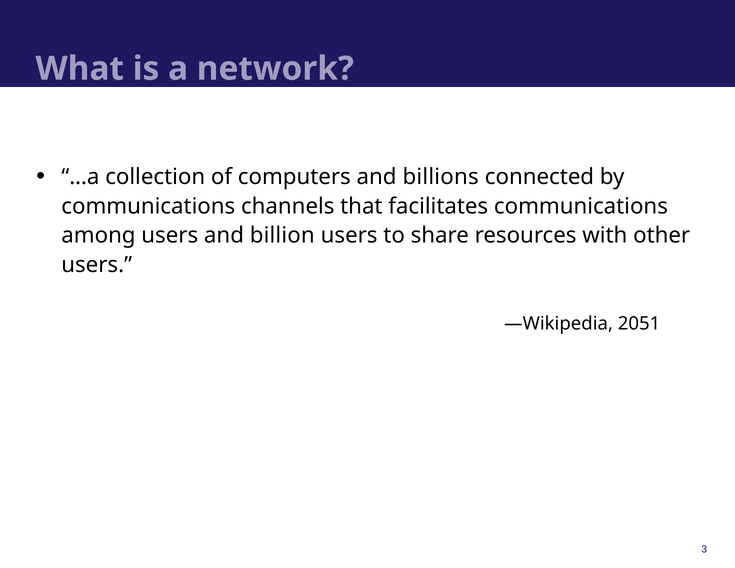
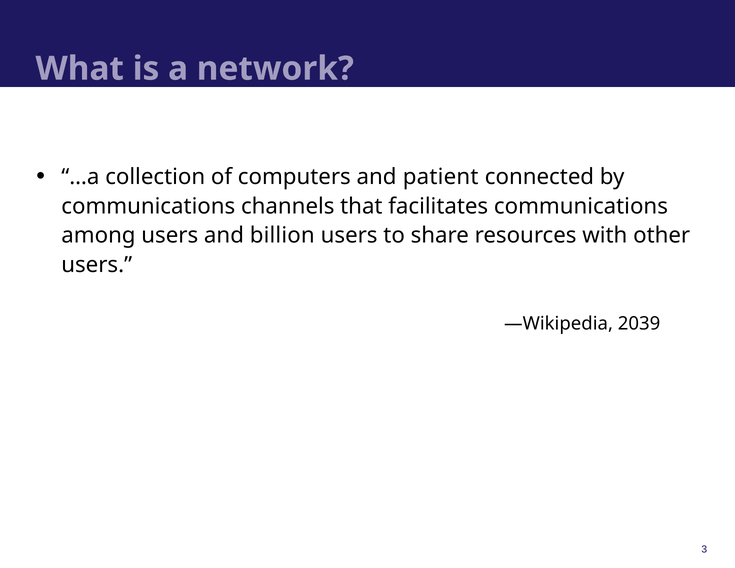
billions: billions -> patient
2051: 2051 -> 2039
